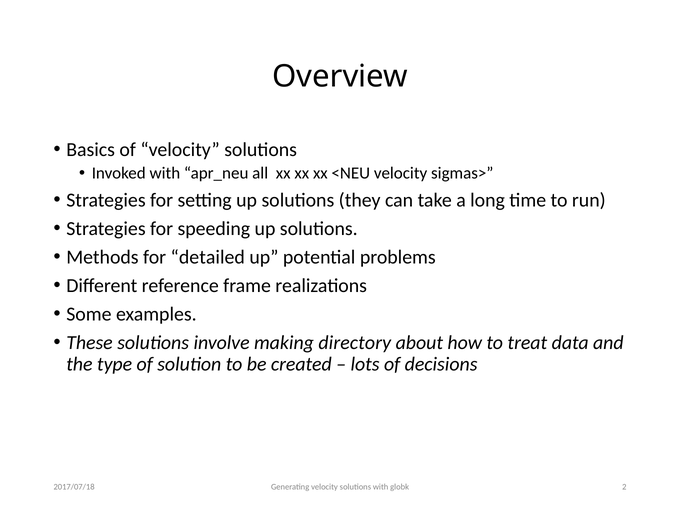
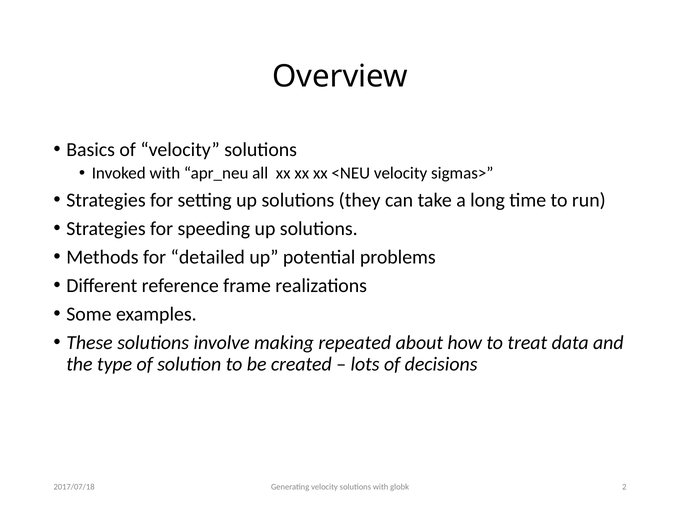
directory: directory -> repeated
